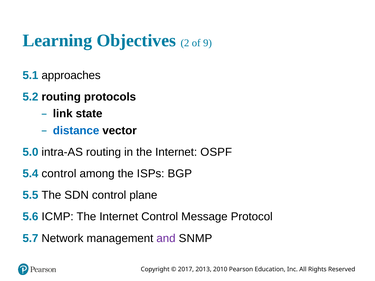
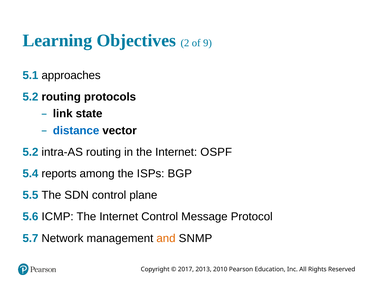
5.0 at (30, 152): 5.0 -> 5.2
5.4 control: control -> reports
and colour: purple -> orange
